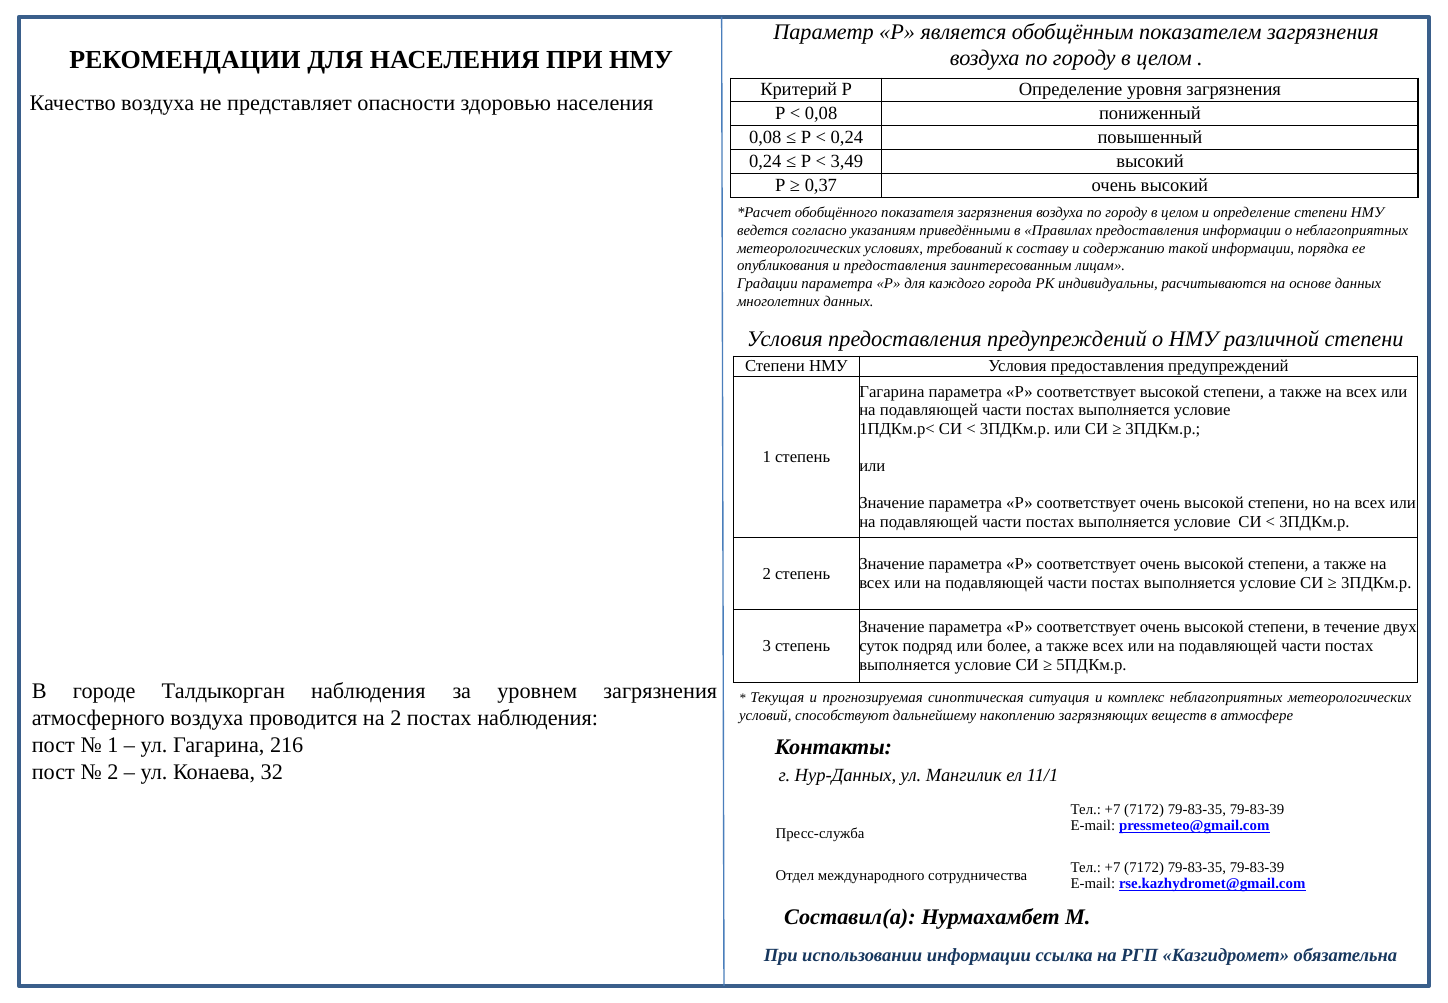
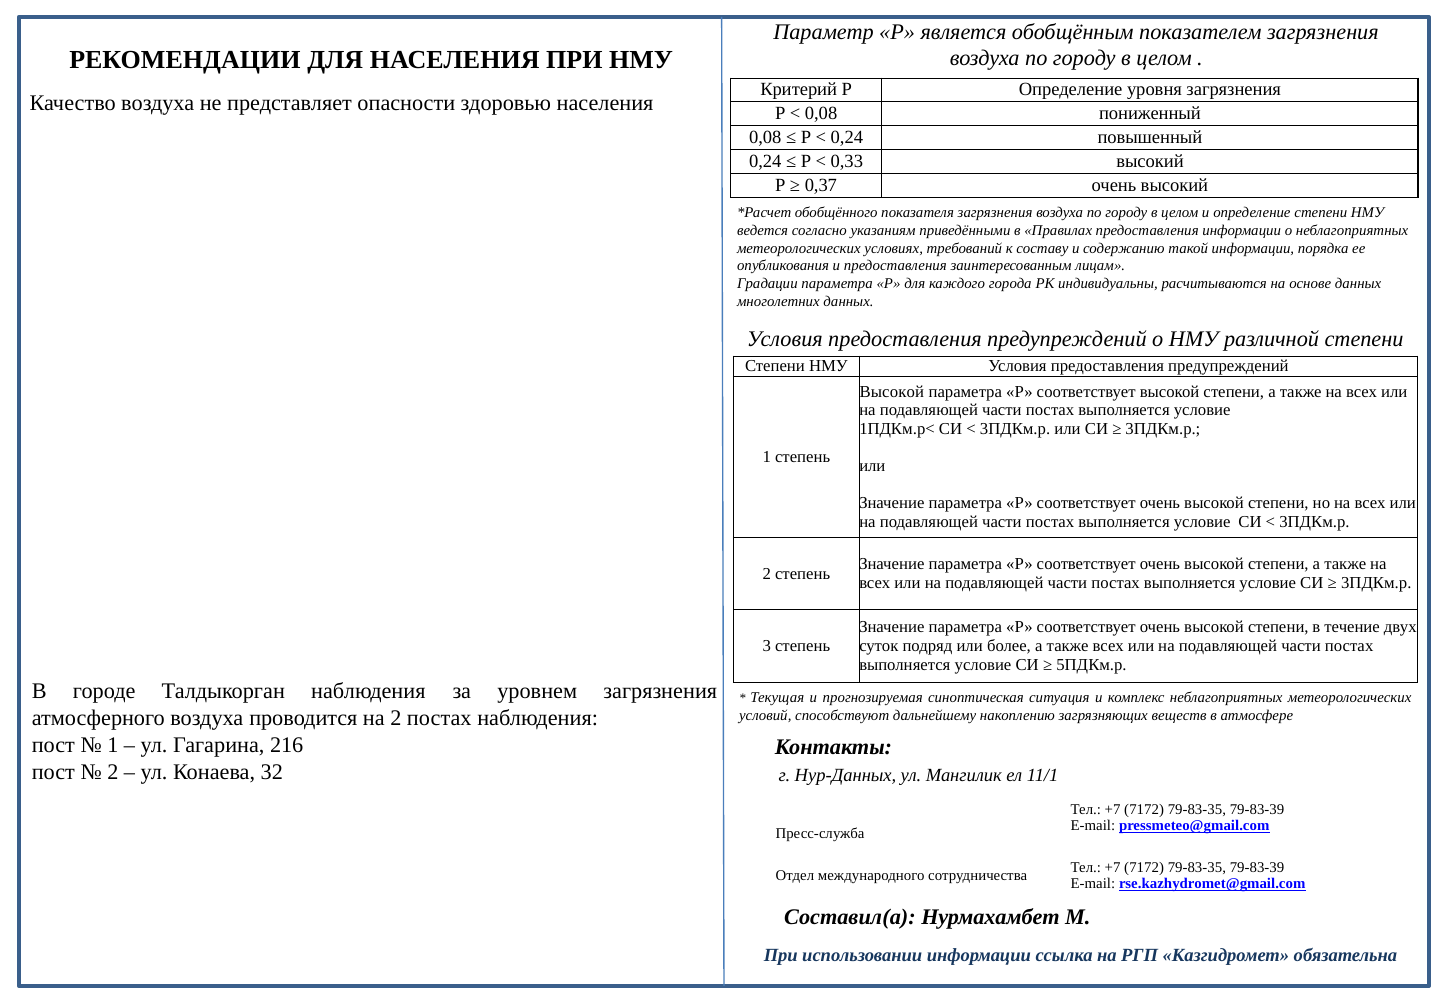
3,49: 3,49 -> 0,33
Гагарина at (892, 392): Гагарина -> Высокой
